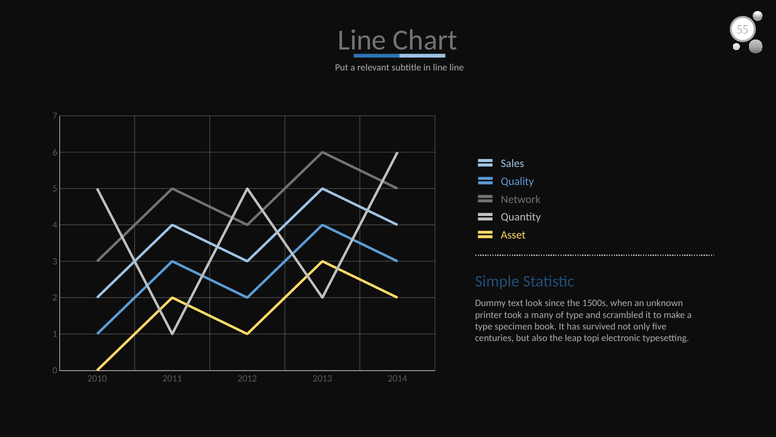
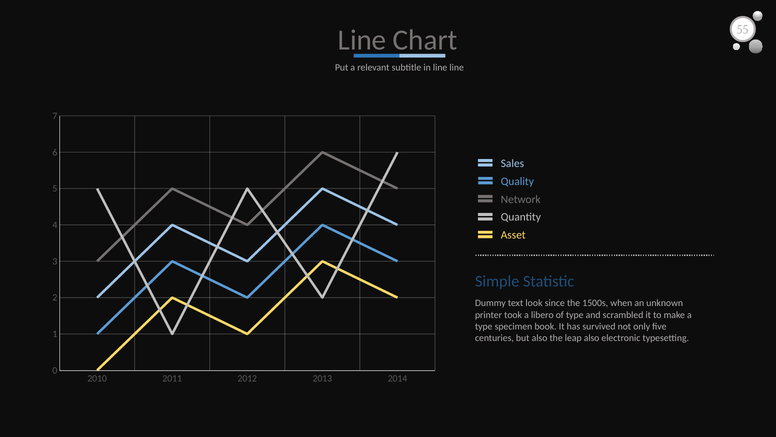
many: many -> libero
leap topi: topi -> also
